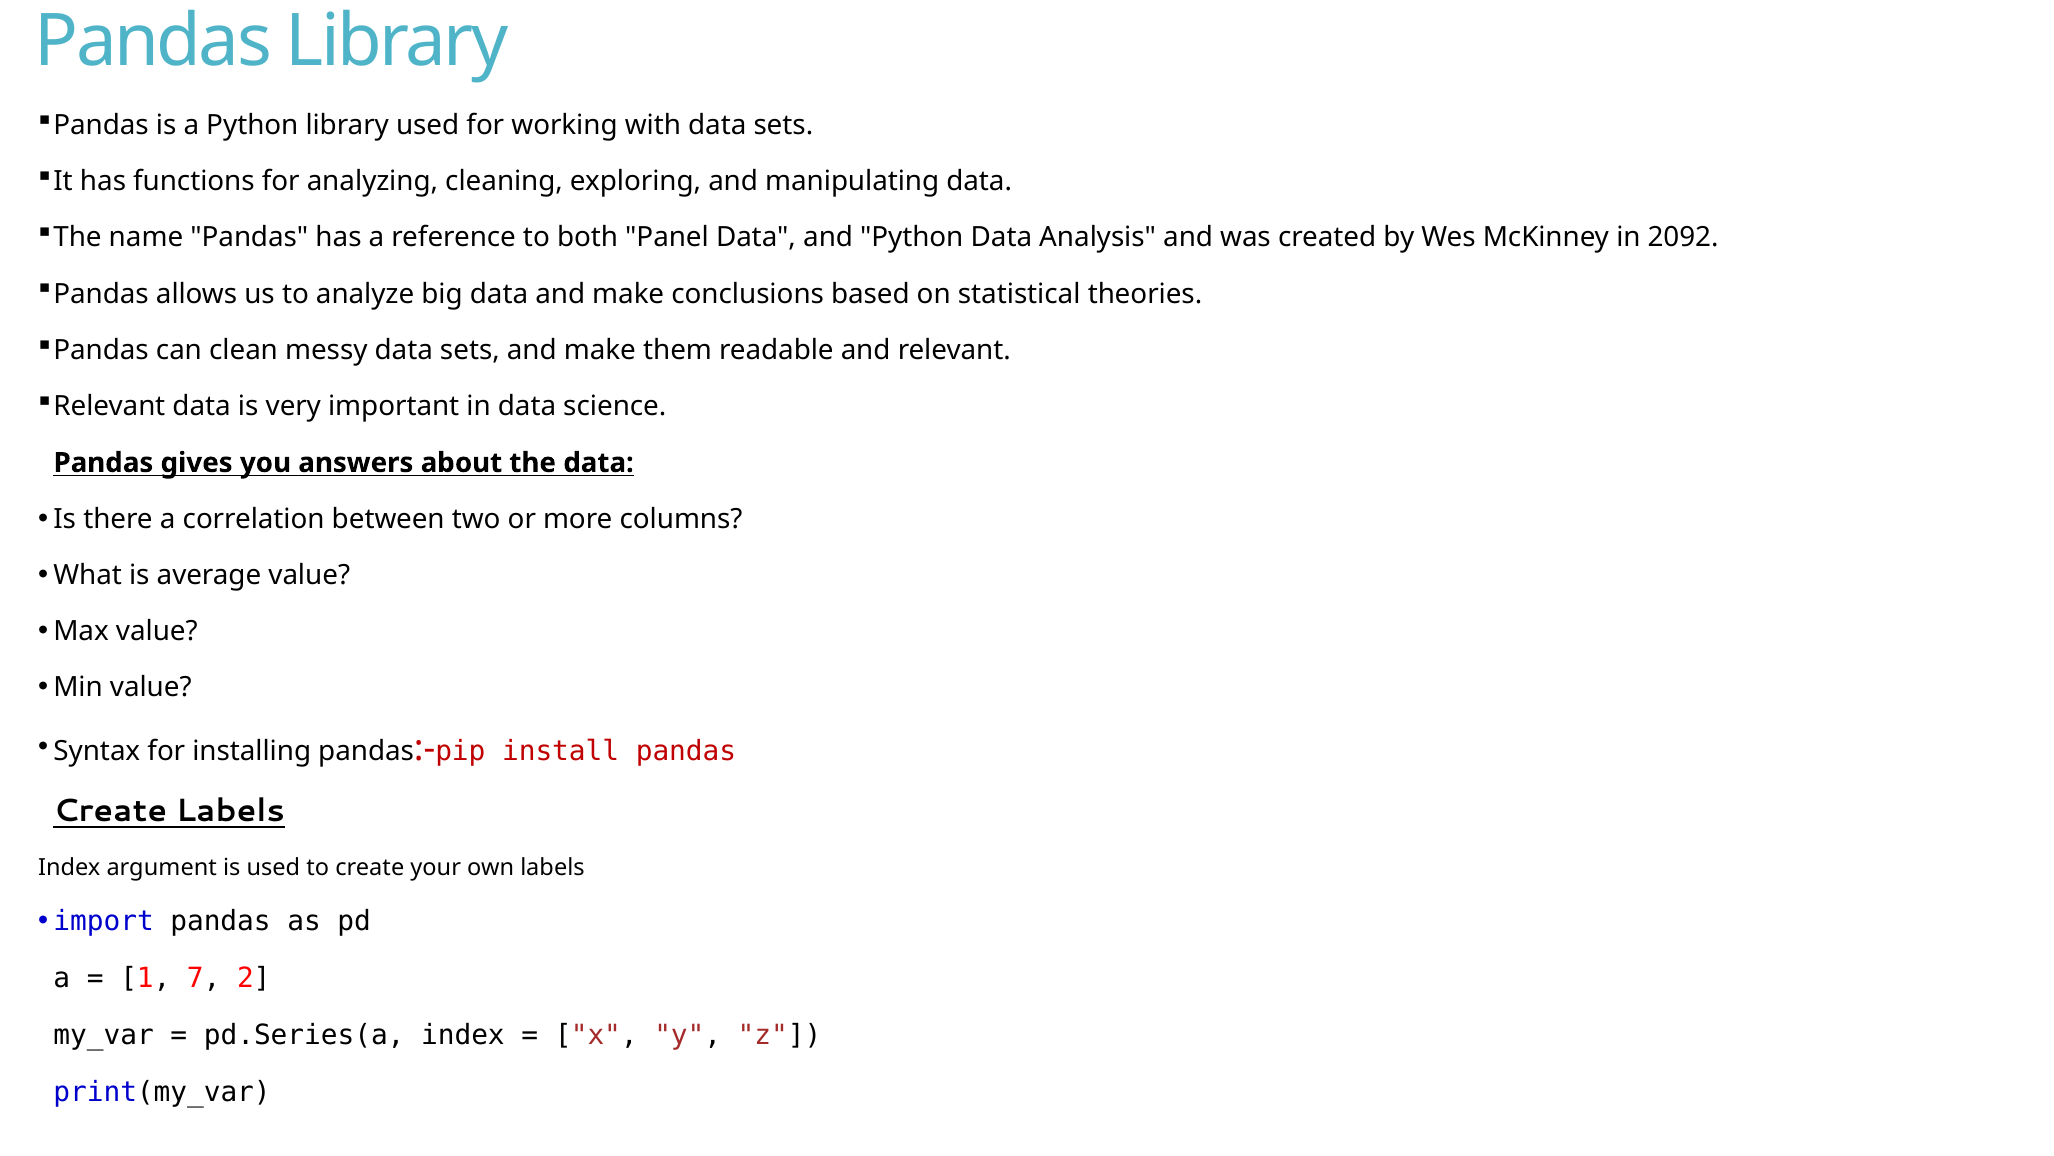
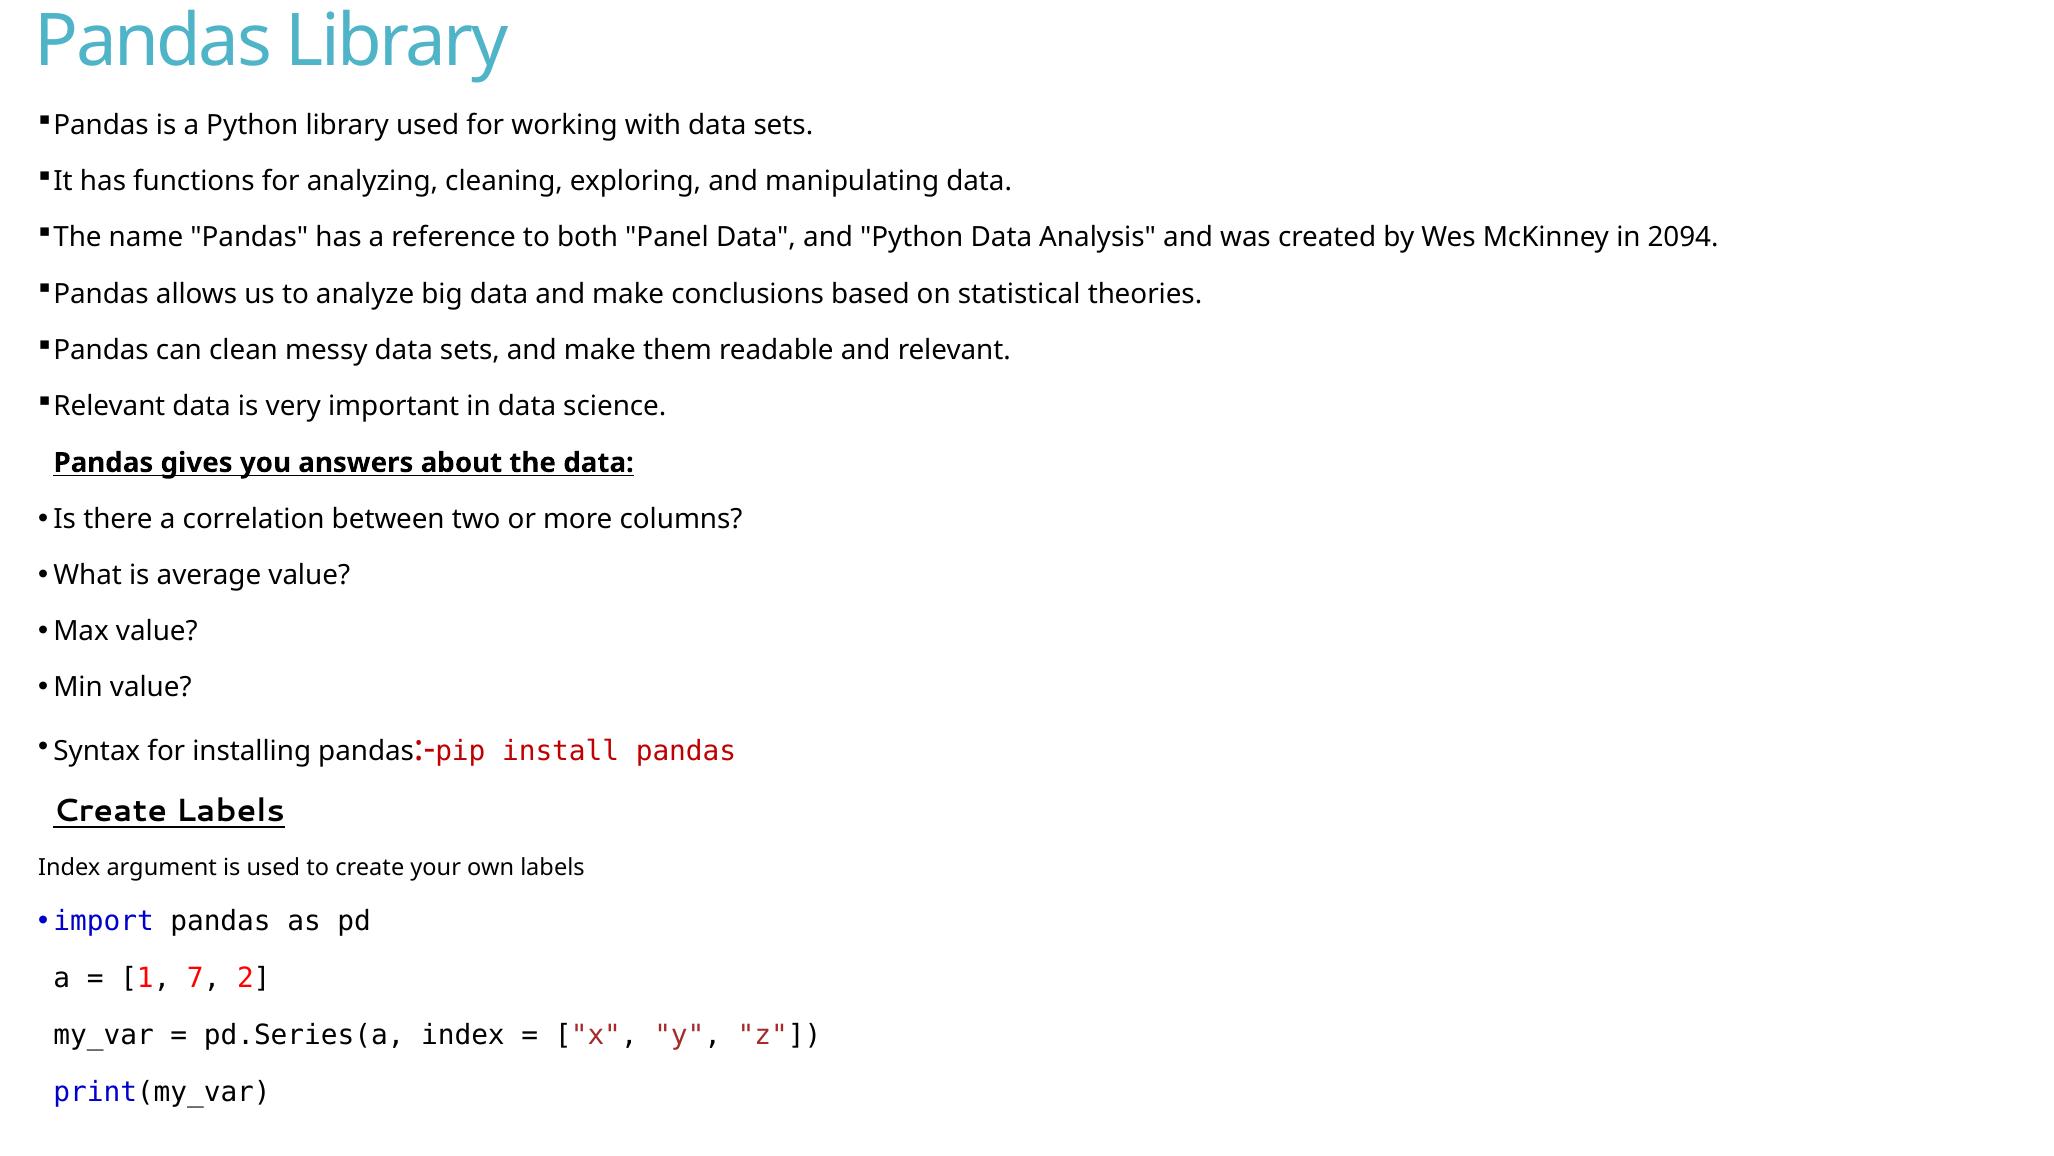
2092: 2092 -> 2094
